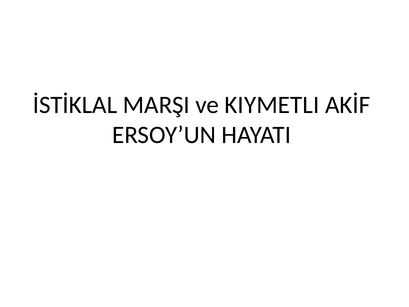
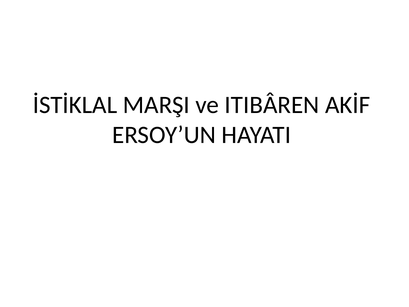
KIYMETLI: KIYMETLI -> ITIBÂREN
